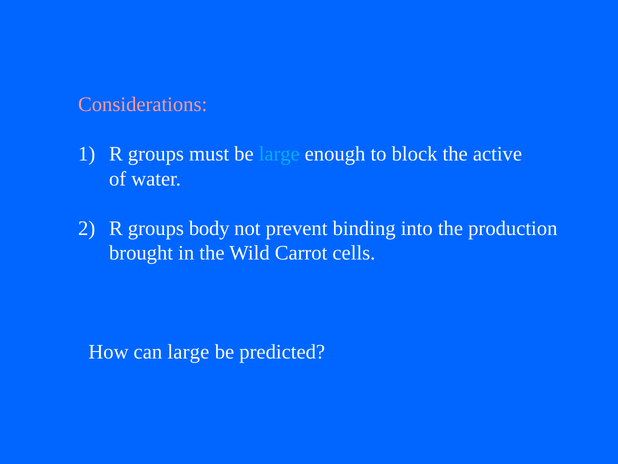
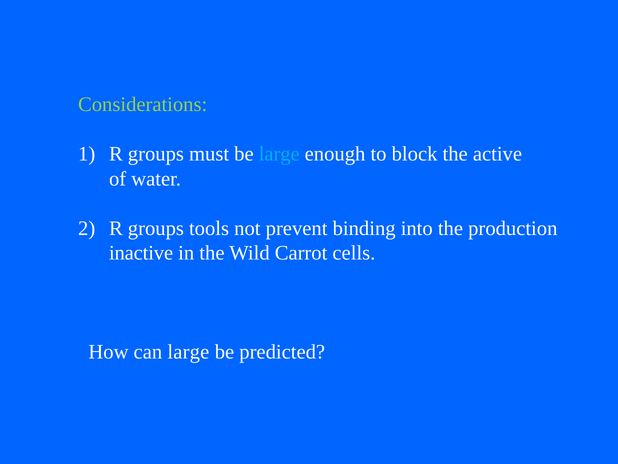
Considerations colour: pink -> light green
body: body -> tools
brought: brought -> inactive
